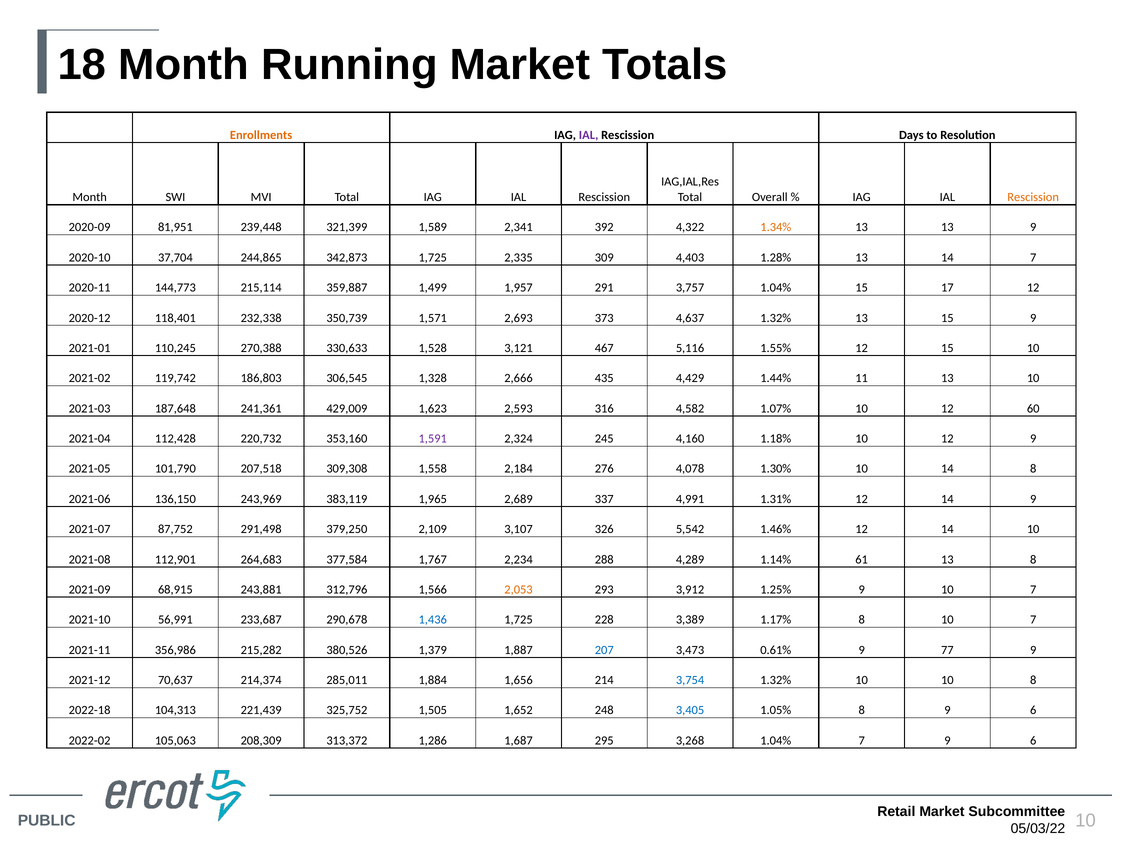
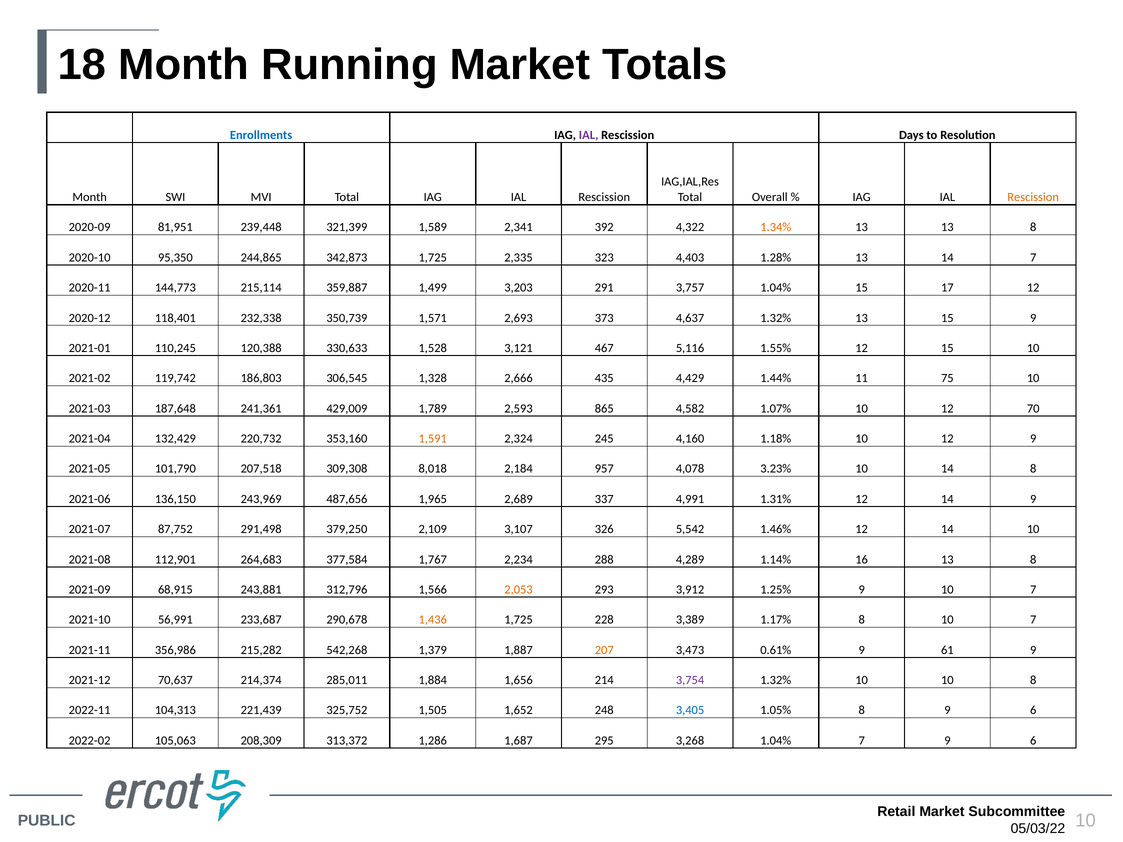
Enrollments colour: orange -> blue
13 13 9: 9 -> 8
37,704: 37,704 -> 95,350
309: 309 -> 323
1,957: 1,957 -> 3,203
270,388: 270,388 -> 120,388
11 13: 13 -> 75
1,623: 1,623 -> 1,789
316: 316 -> 865
60: 60 -> 70
112,428: 112,428 -> 132,429
1,591 colour: purple -> orange
1,558: 1,558 -> 8,018
276: 276 -> 957
1.30%: 1.30% -> 3.23%
383,119: 383,119 -> 487,656
61: 61 -> 16
1,436 colour: blue -> orange
380,526: 380,526 -> 542,268
207 colour: blue -> orange
77: 77 -> 61
3,754 colour: blue -> purple
2022-18: 2022-18 -> 2022-11
